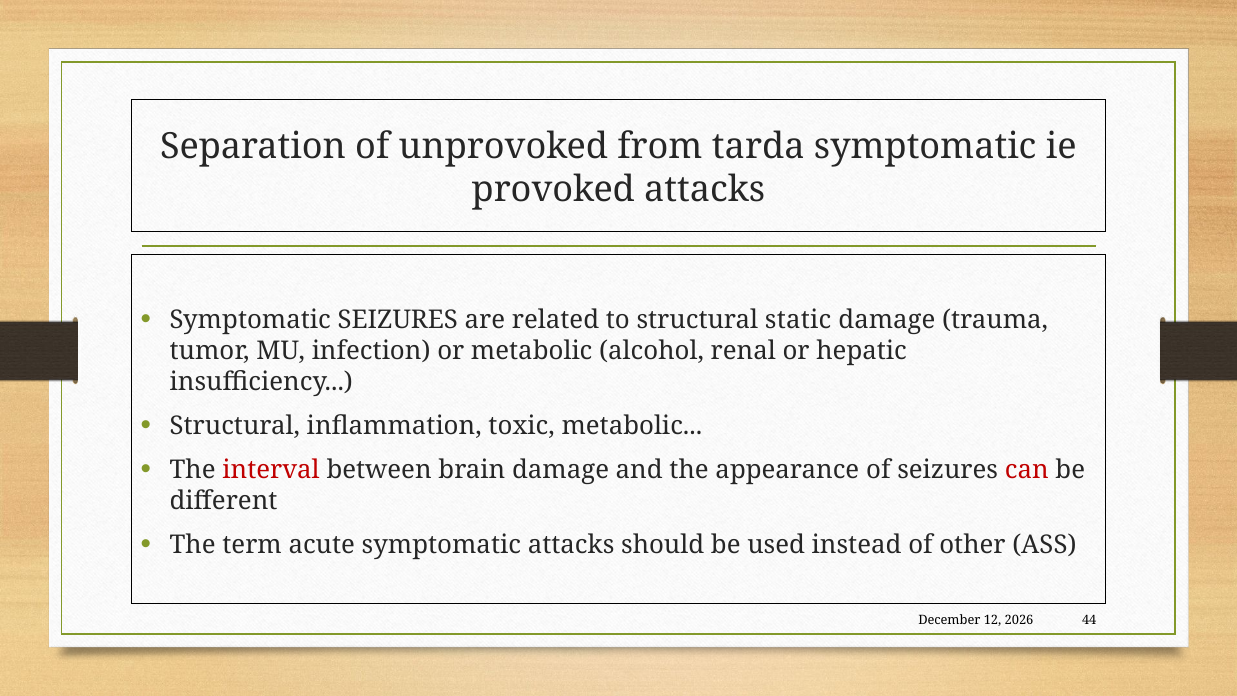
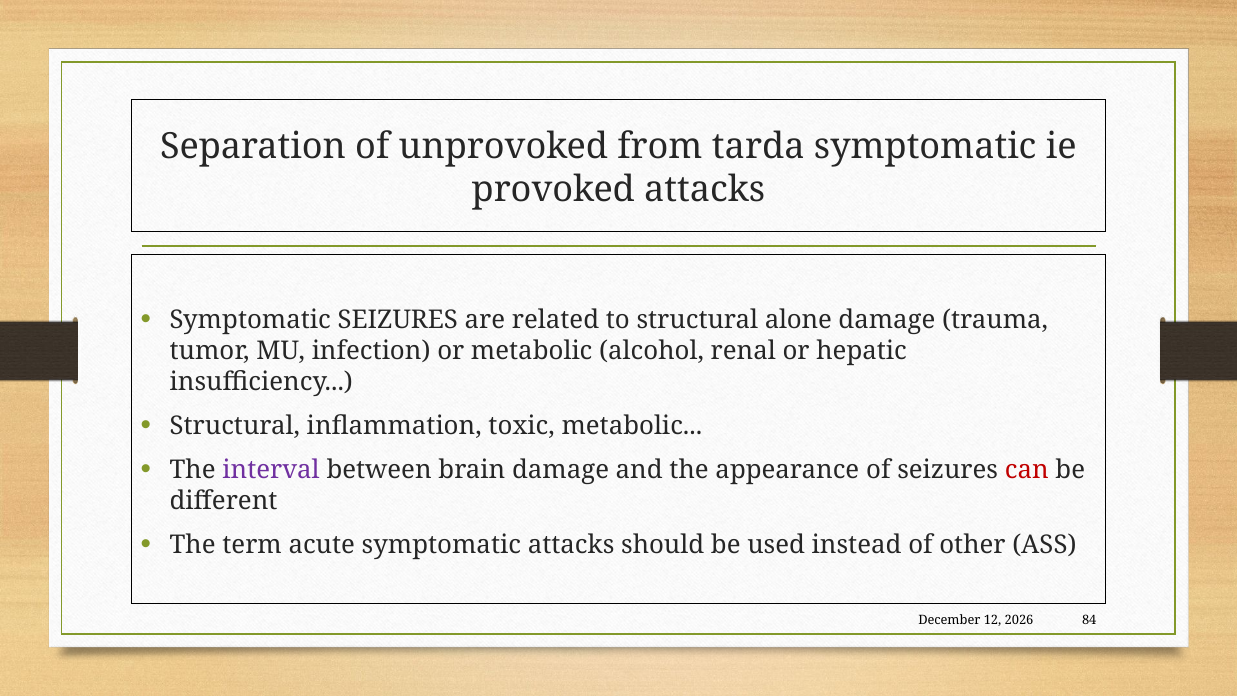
static: static -> alone
interval colour: red -> purple
44: 44 -> 84
